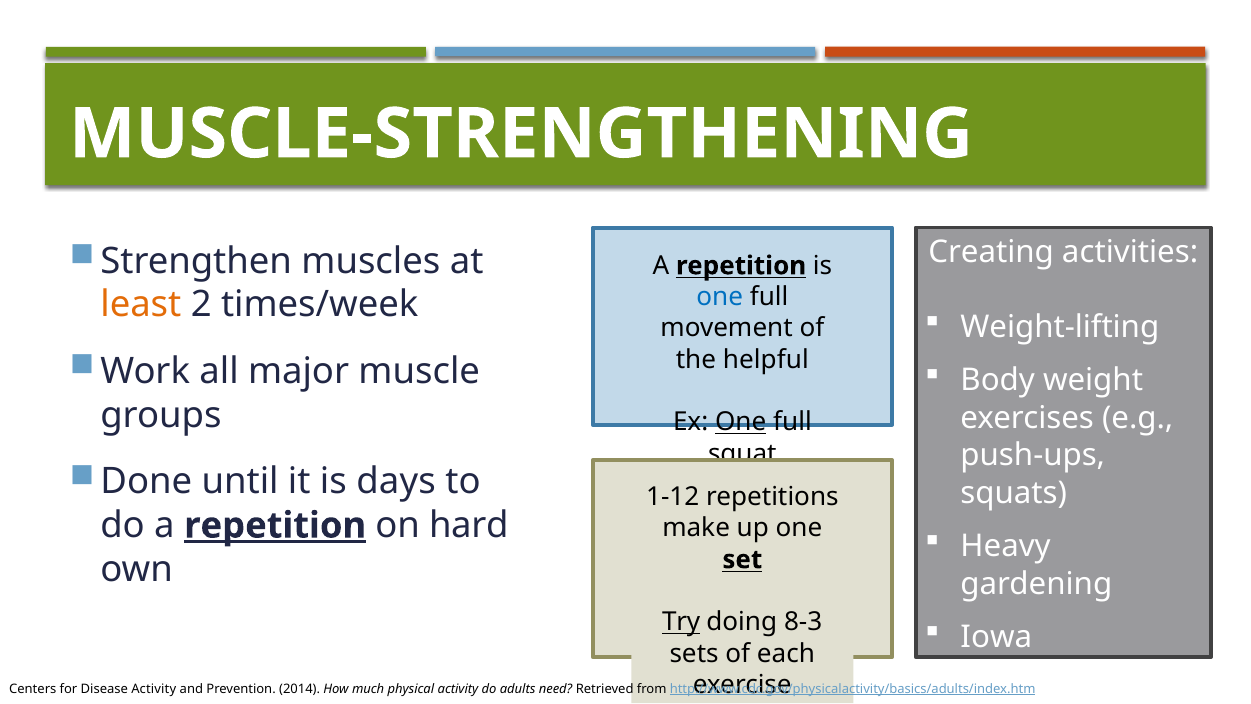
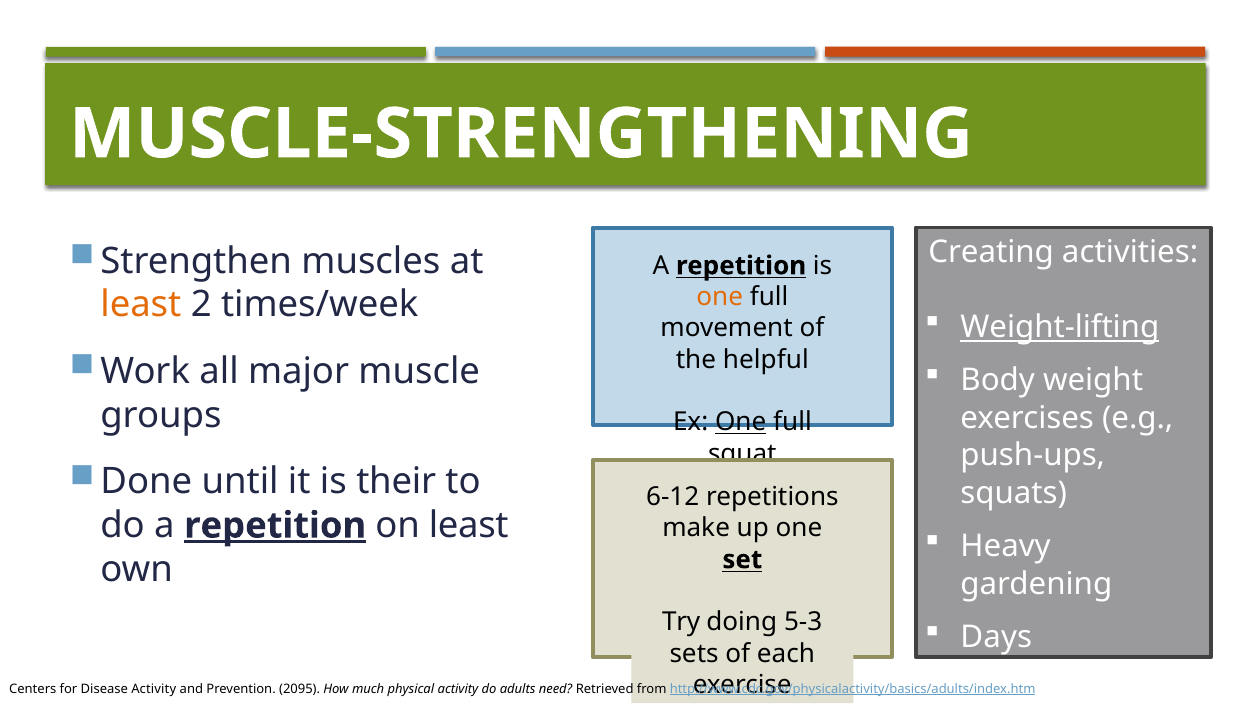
one at (720, 297) colour: blue -> orange
Weight-lifting underline: none -> present
days: days -> their
1-12: 1-12 -> 6-12
on hard: hard -> least
Try underline: present -> none
8-3: 8-3 -> 5-3
Iowa: Iowa -> Days
2014: 2014 -> 2095
